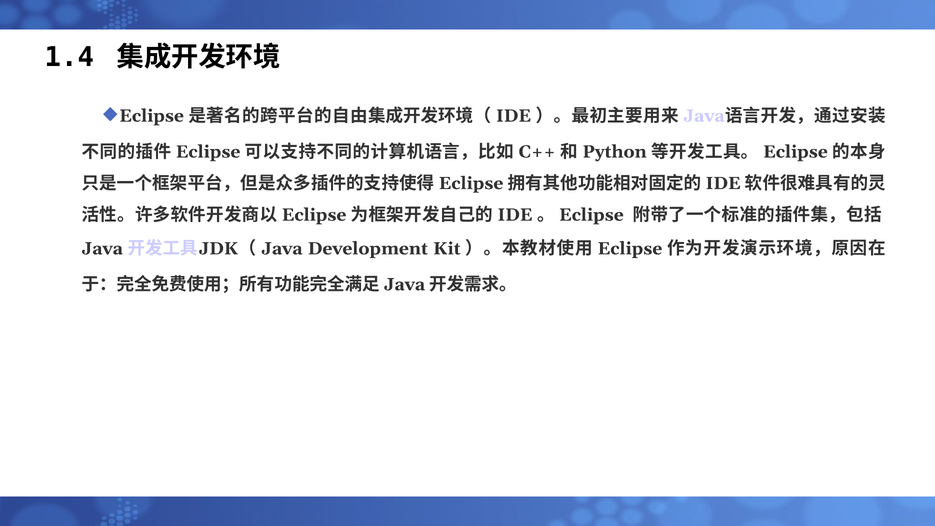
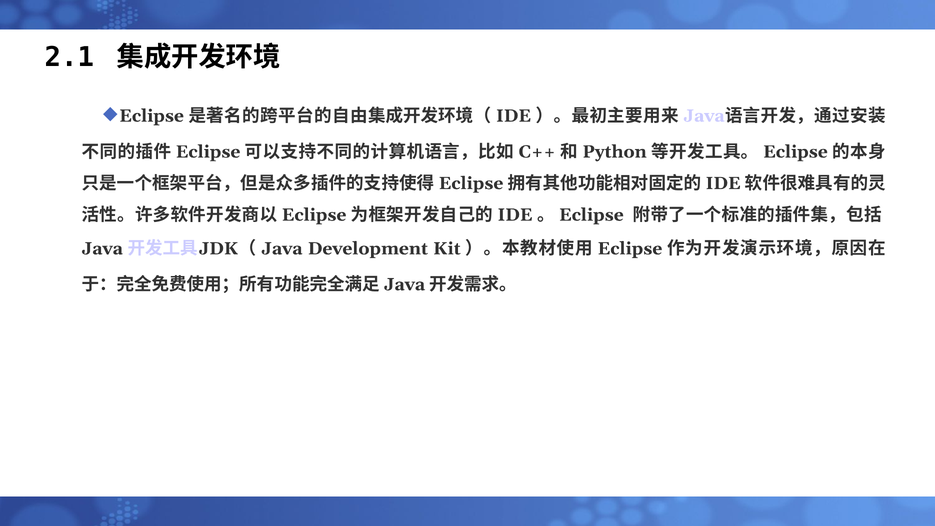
1.4: 1.4 -> 2.1
